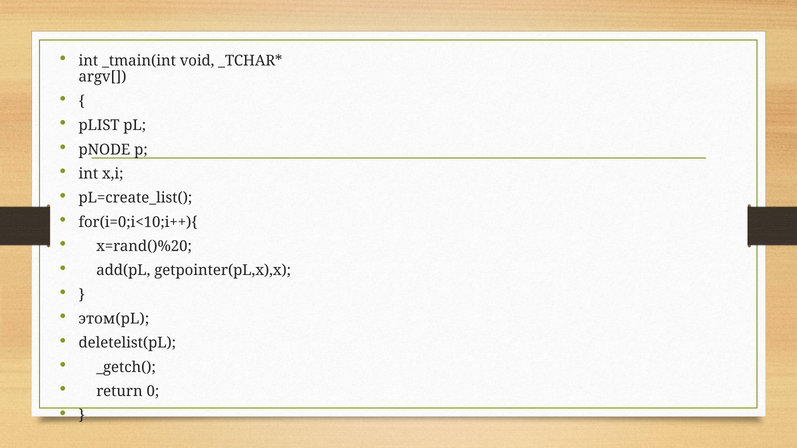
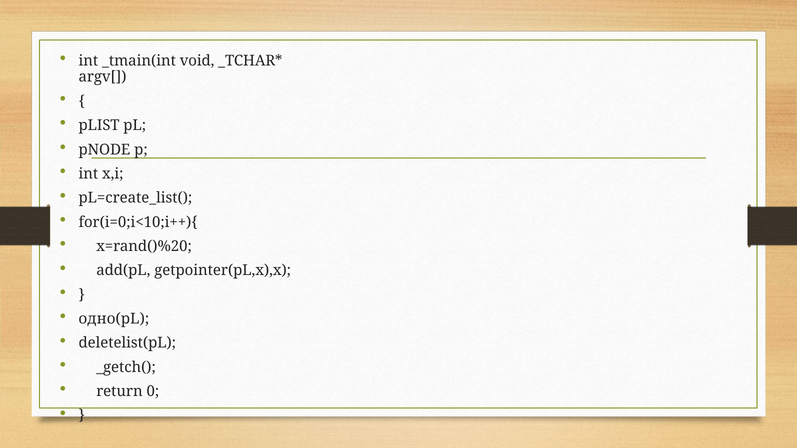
этом(pL: этом(pL -> одно(pL
